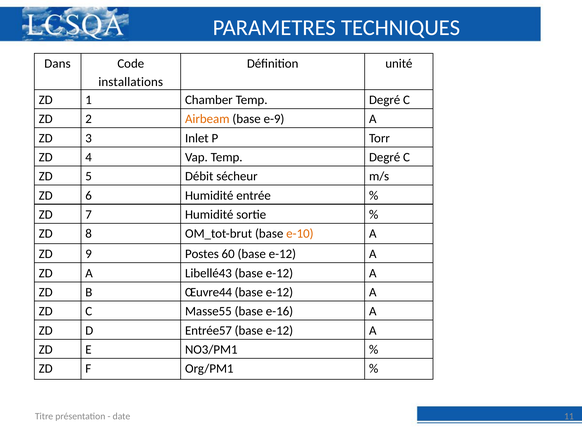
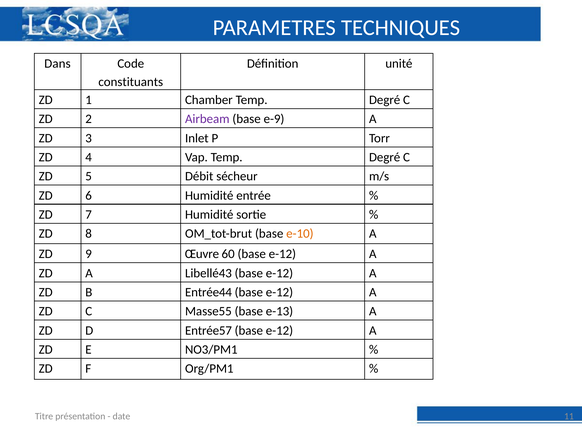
installations: installations -> constituants
Airbeam colour: orange -> purple
Postes: Postes -> Œuvre
Œuvre44: Œuvre44 -> Entrée44
e-16: e-16 -> e-13
